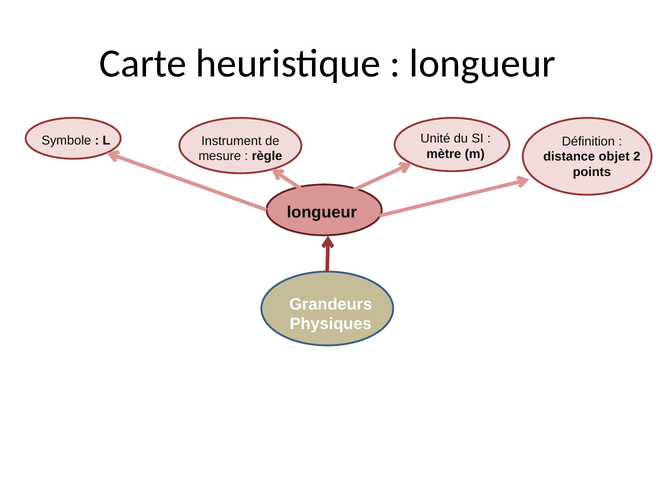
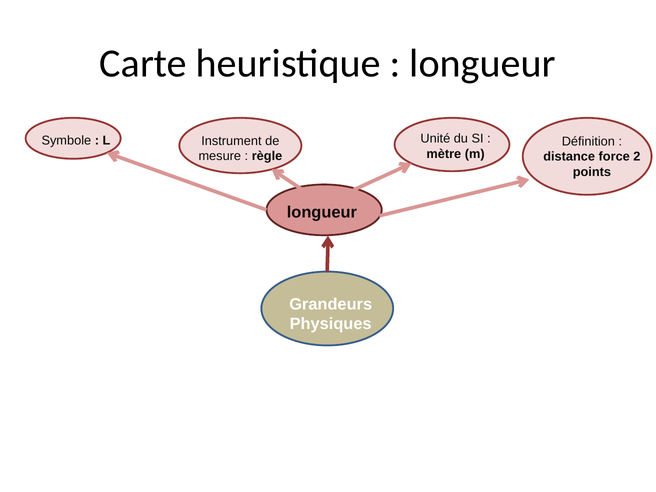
objet: objet -> force
